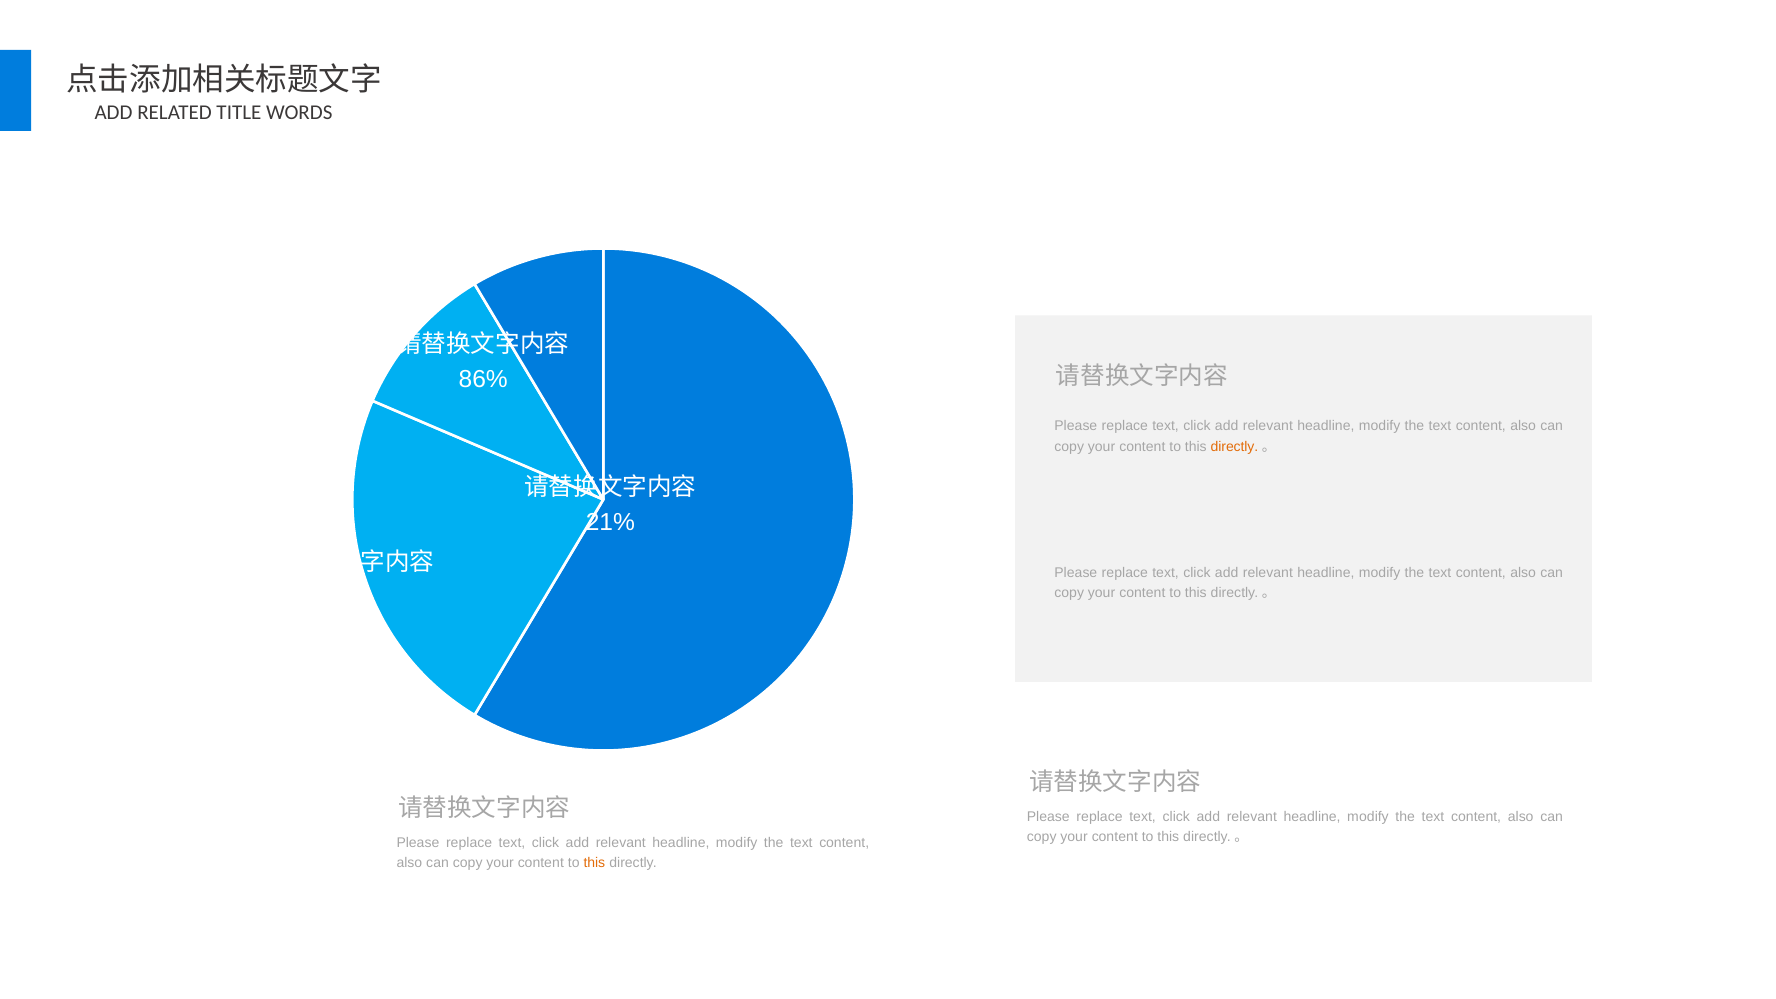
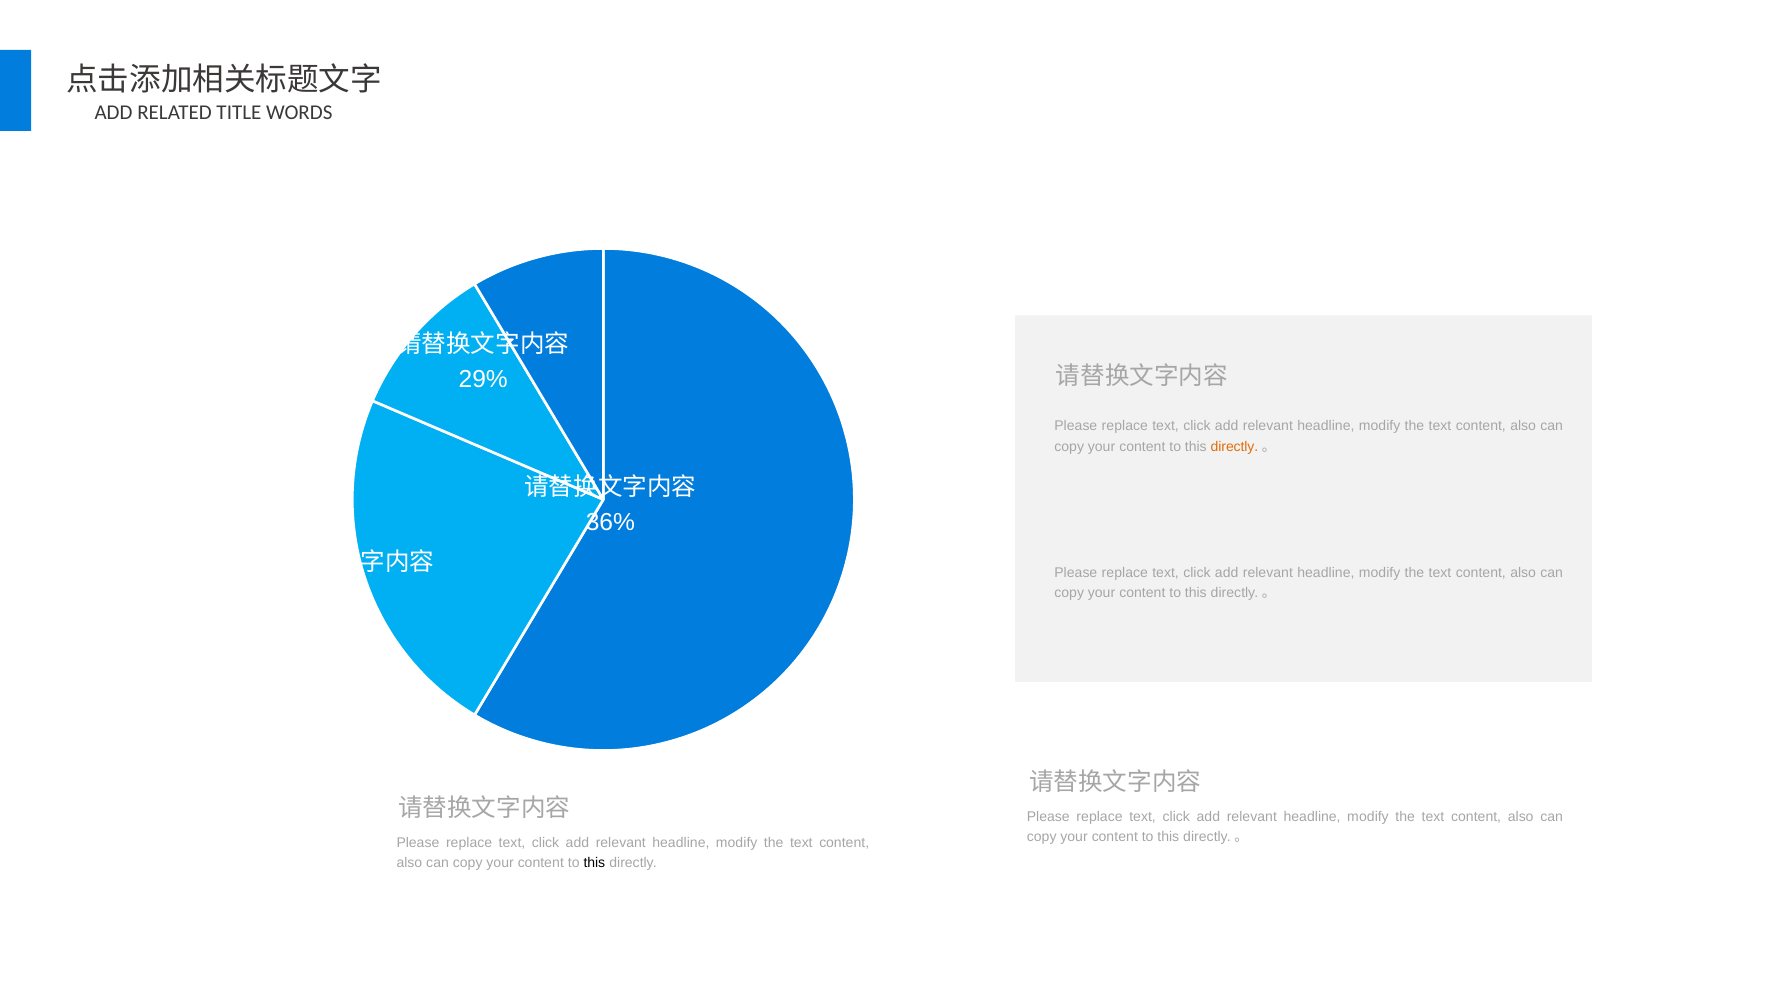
86%: 86% -> 29%
21%: 21% -> 36%
this at (594, 863) colour: orange -> black
